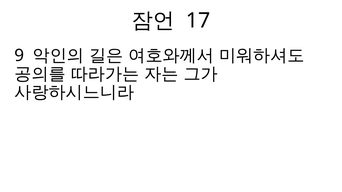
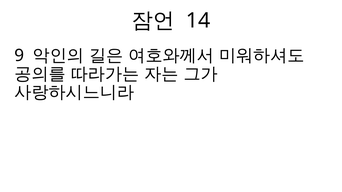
17: 17 -> 14
